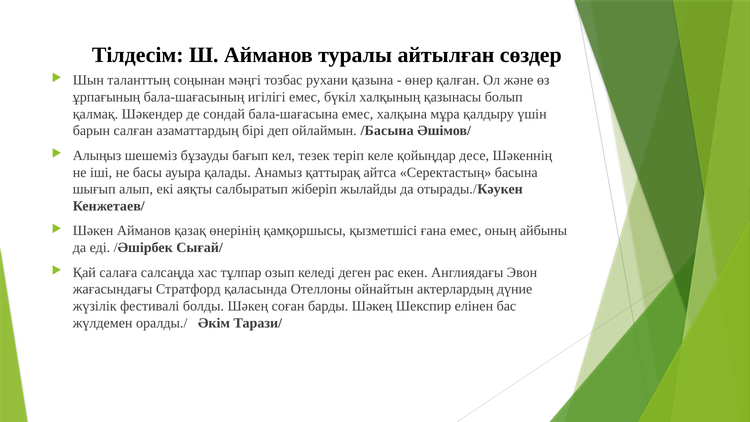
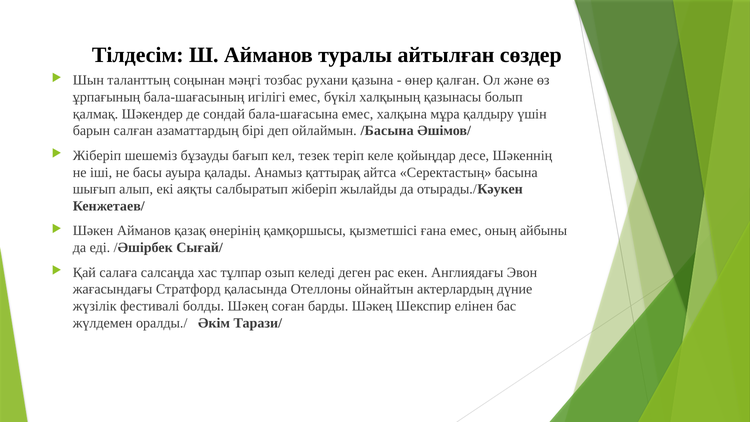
Алыңыз at (97, 155): Алыңыз -> Жіберіп
